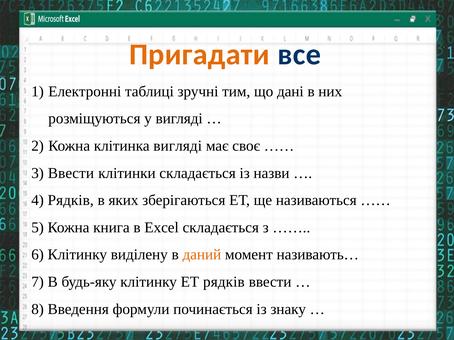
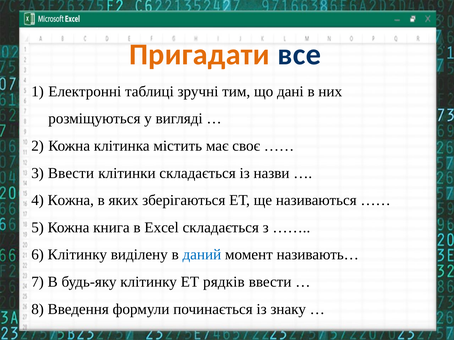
клітинка вигляді: вигляді -> містить
4 Рядків: Рядків -> Кожна
даний colour: orange -> blue
